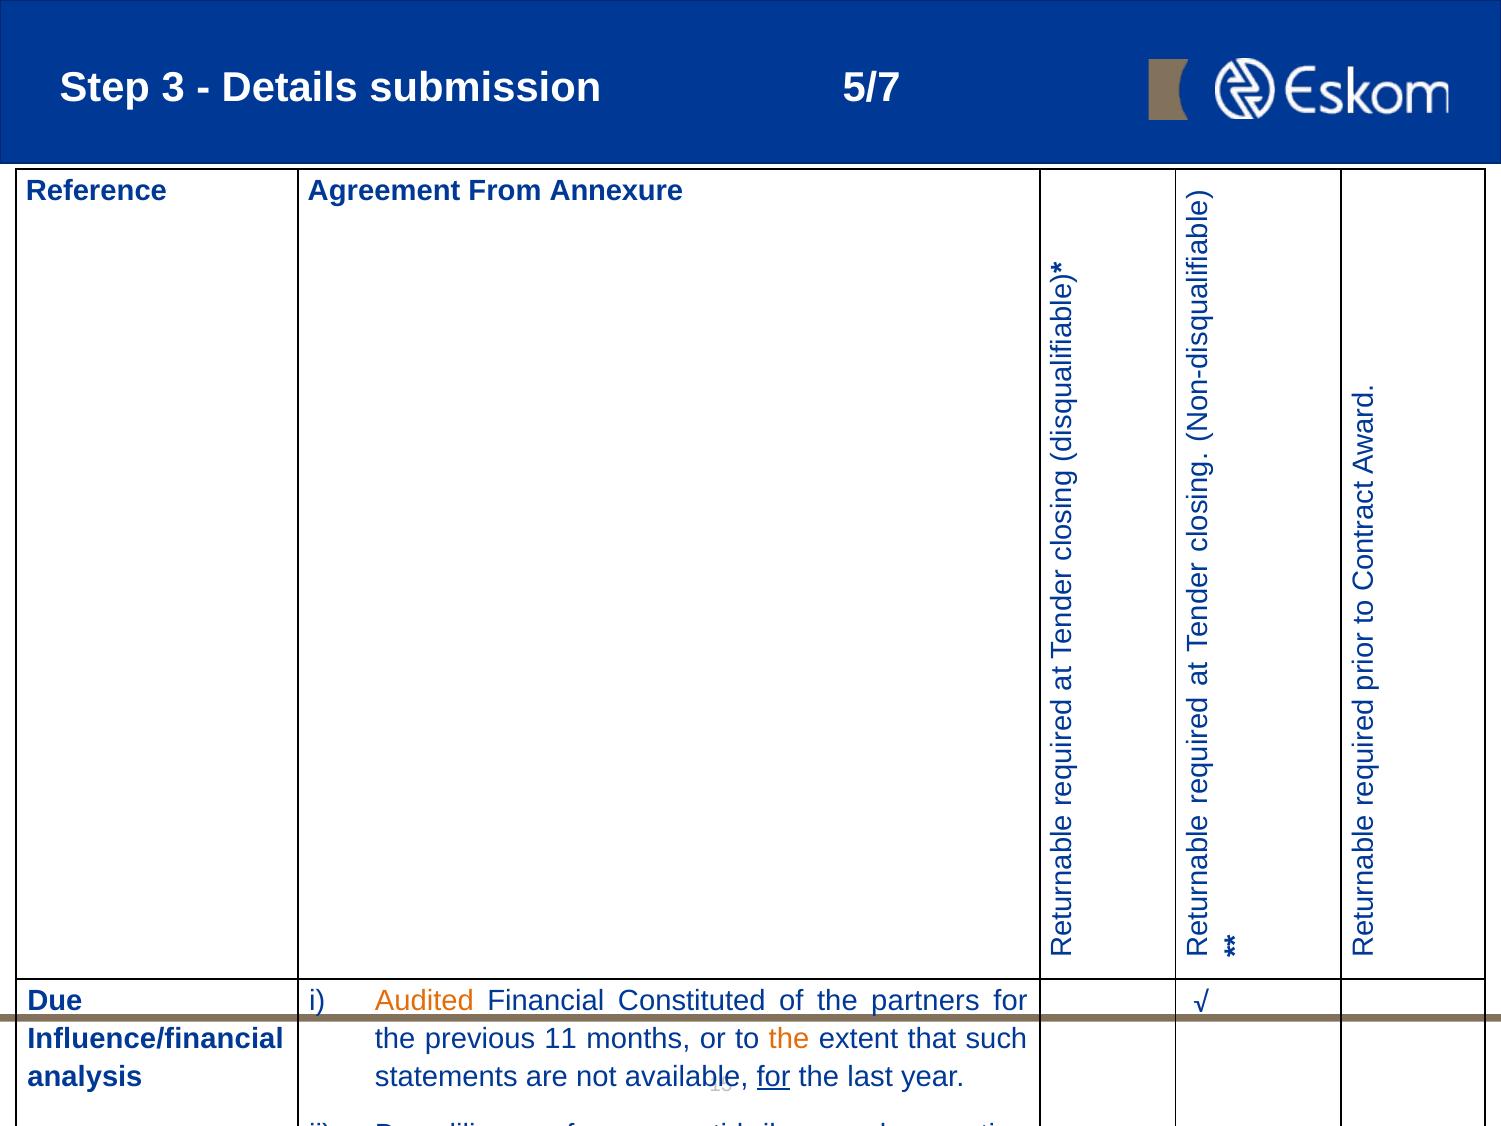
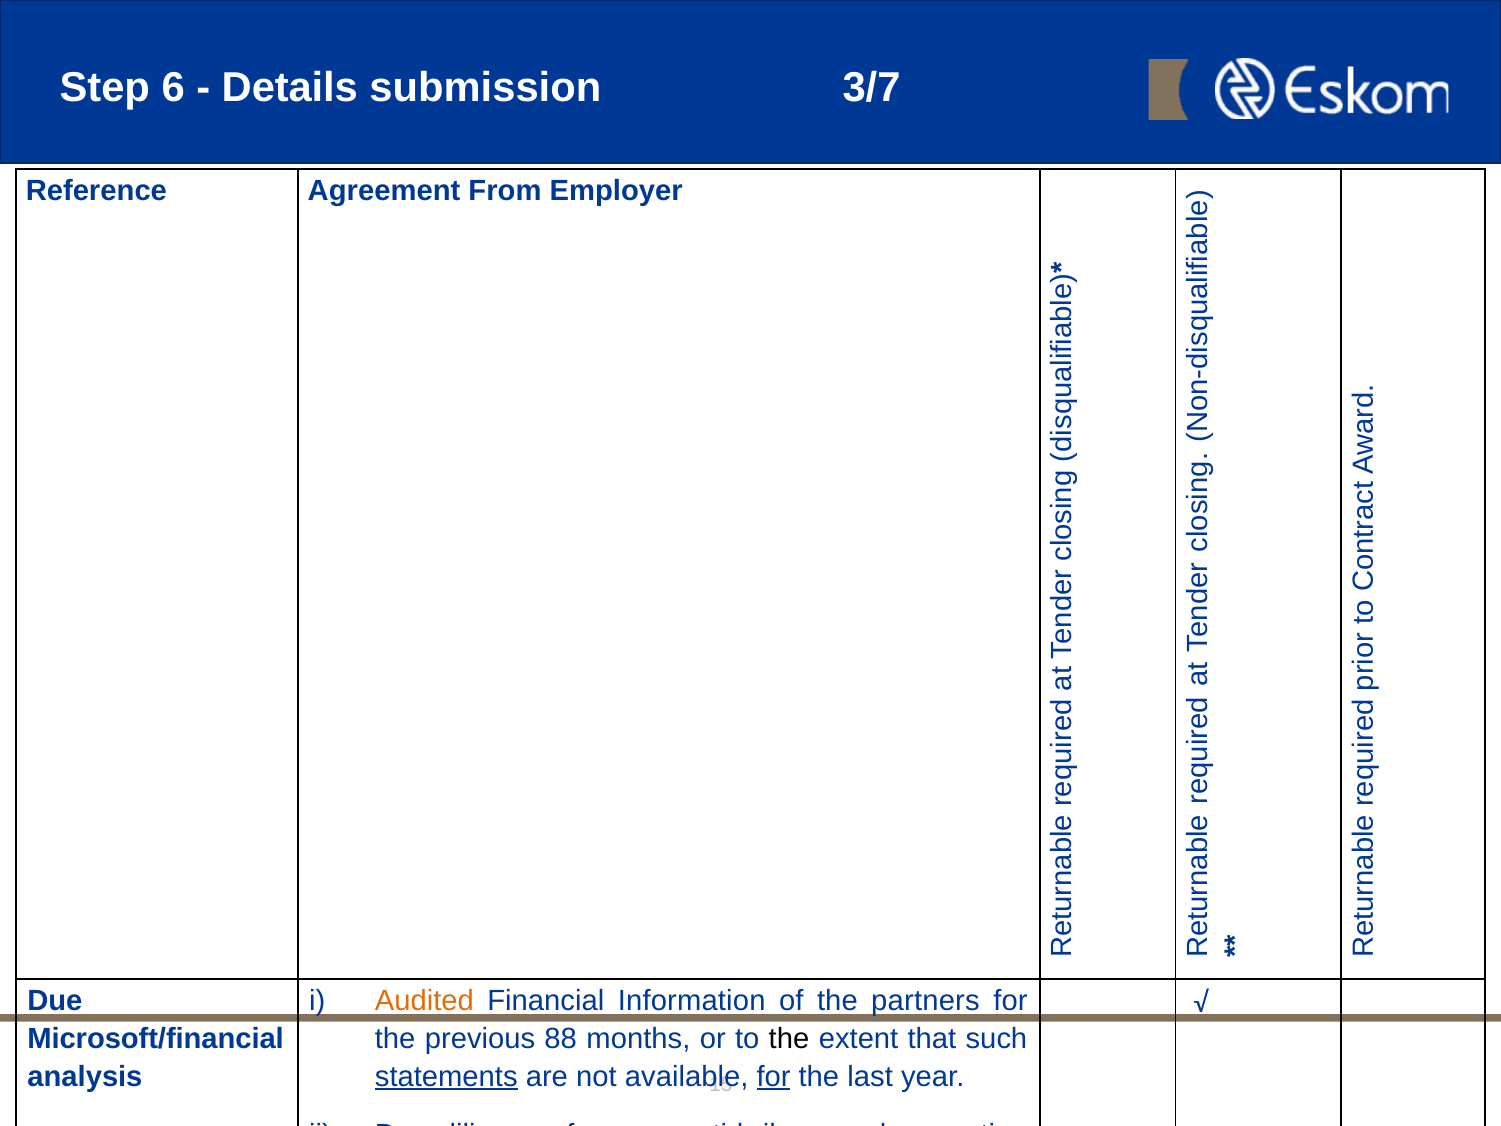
3: 3 -> 6
5/7: 5/7 -> 3/7
Annexure: Annexure -> Employer
Constituted: Constituted -> Information
Influence/financial: Influence/financial -> Microsoft/financial
11: 11 -> 88
the at (789, 1039) colour: orange -> black
statements underline: none -> present
